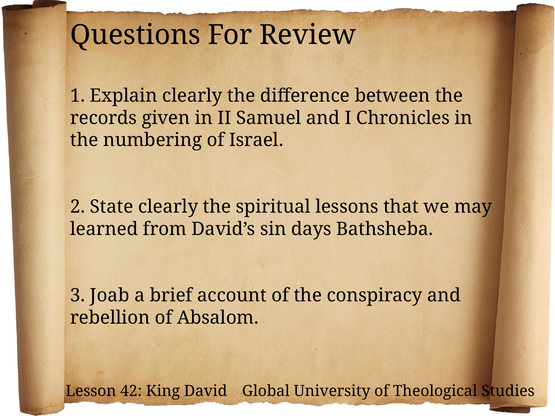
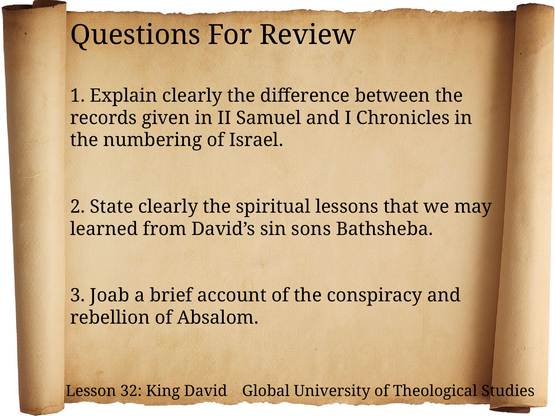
days: days -> sons
42: 42 -> 32
